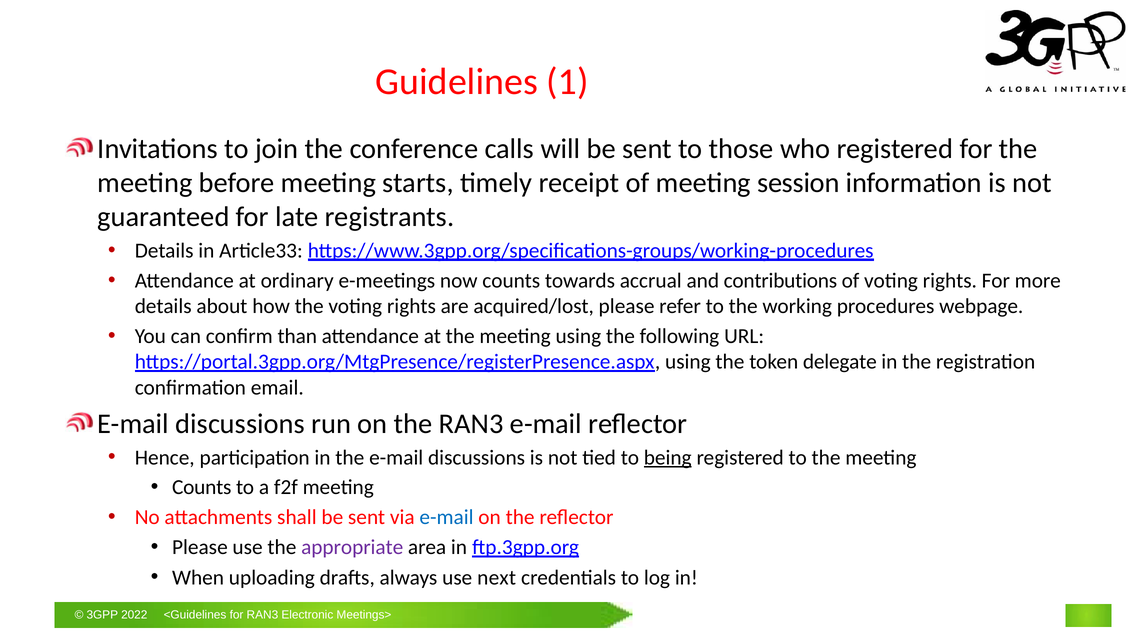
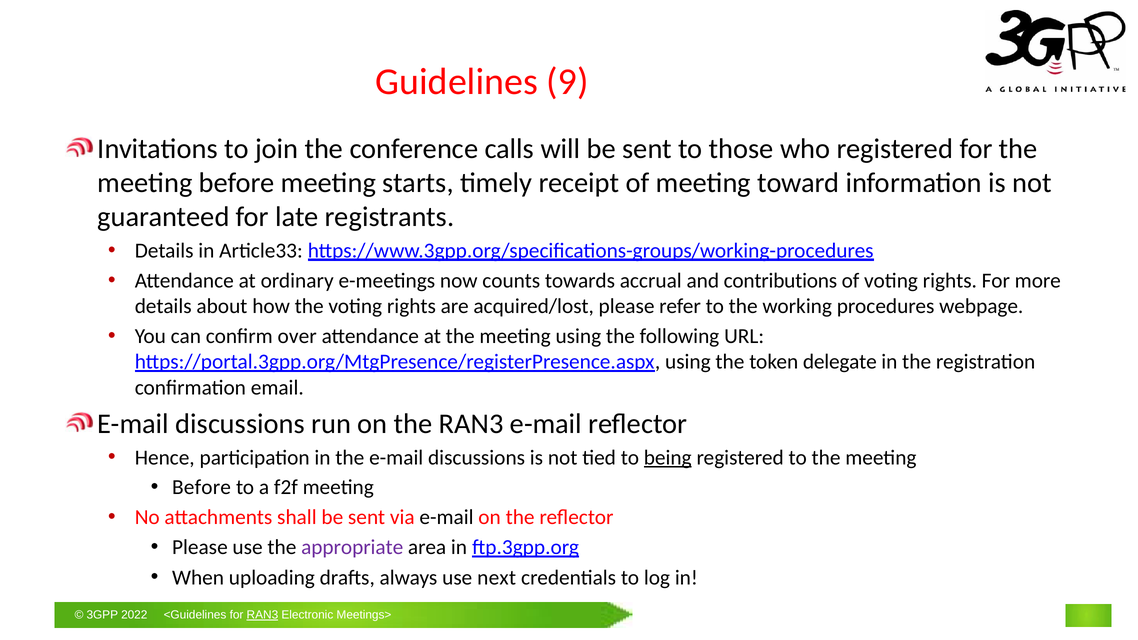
Guidelines 1: 1 -> 9
session: session -> toward
than: than -> over
Counts at (202, 488): Counts -> Before
e-mail at (447, 517) colour: blue -> black
RAN3 at (262, 615) underline: none -> present
